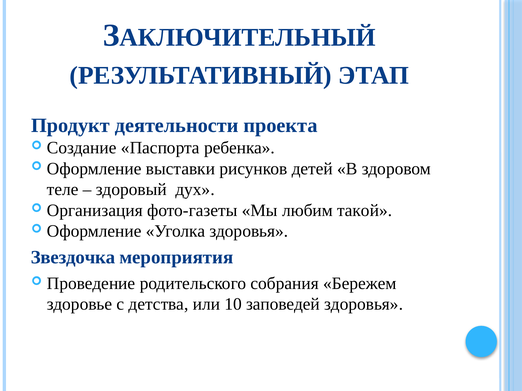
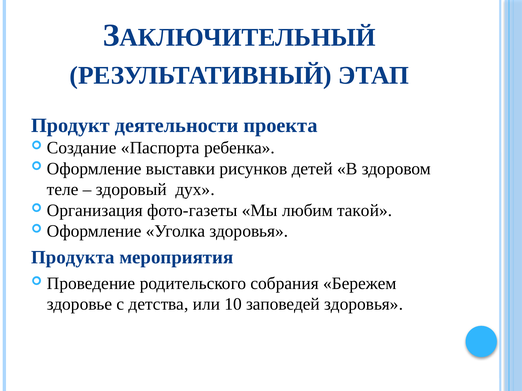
Звездочка: Звездочка -> Продукта
